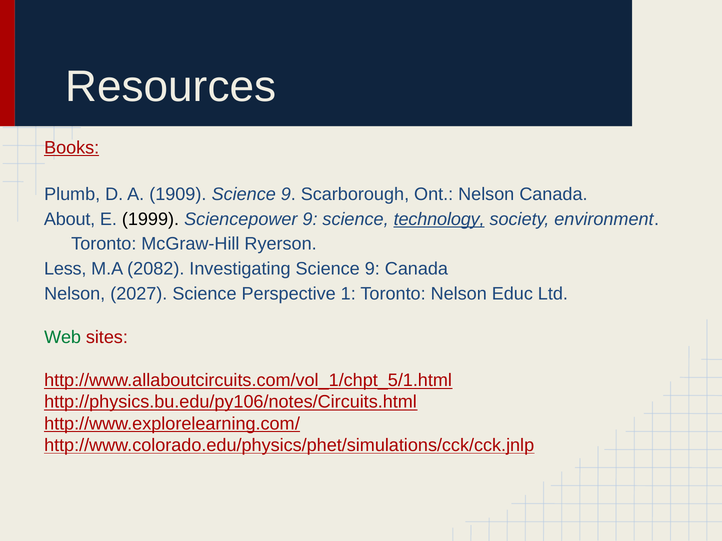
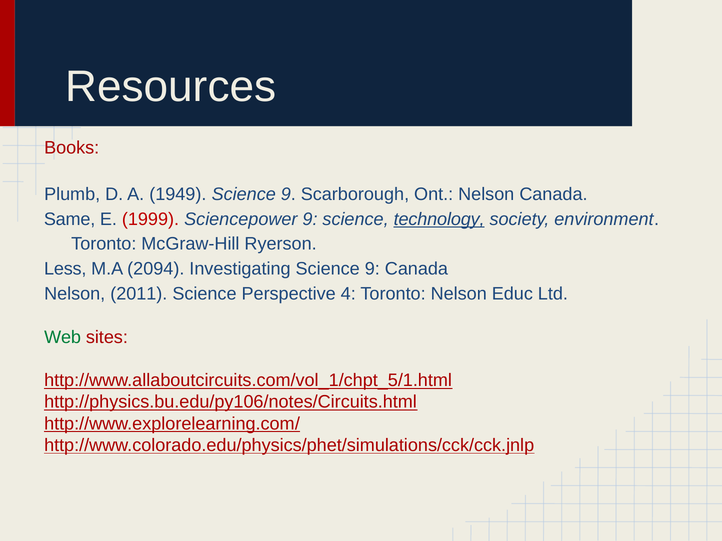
Books underline: present -> none
1909: 1909 -> 1949
About: About -> Same
1999 colour: black -> red
2082: 2082 -> 2094
2027: 2027 -> 2011
1: 1 -> 4
